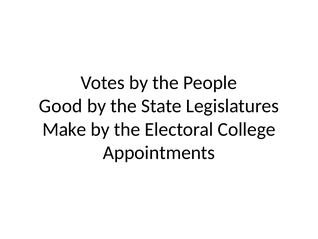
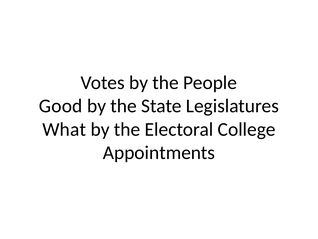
Make: Make -> What
